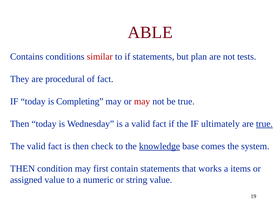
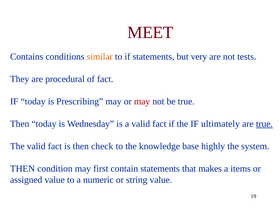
ABLE: ABLE -> MEET
similar colour: red -> orange
plan: plan -> very
Completing: Completing -> Prescribing
knowledge underline: present -> none
comes: comes -> highly
works: works -> makes
